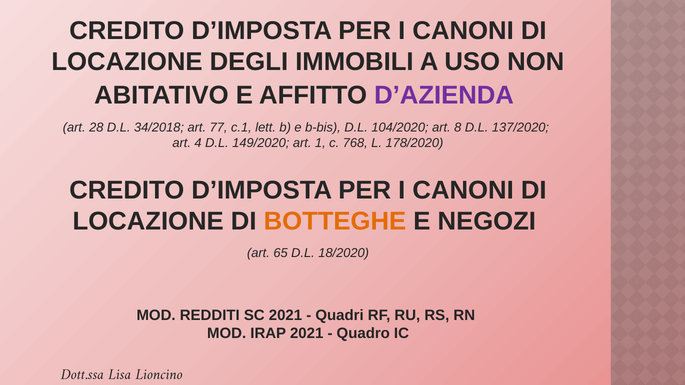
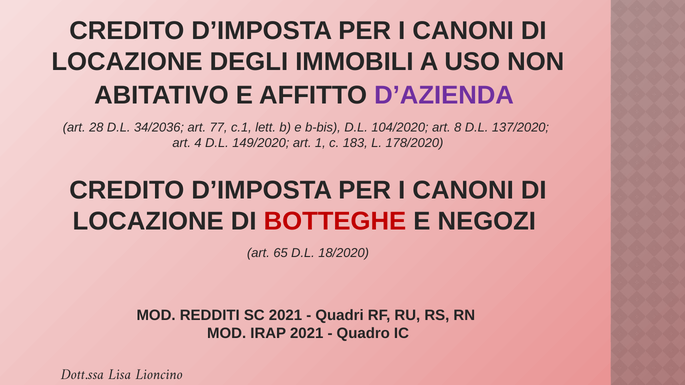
34/2018: 34/2018 -> 34/2036
768: 768 -> 183
BOTTEGHE colour: orange -> red
